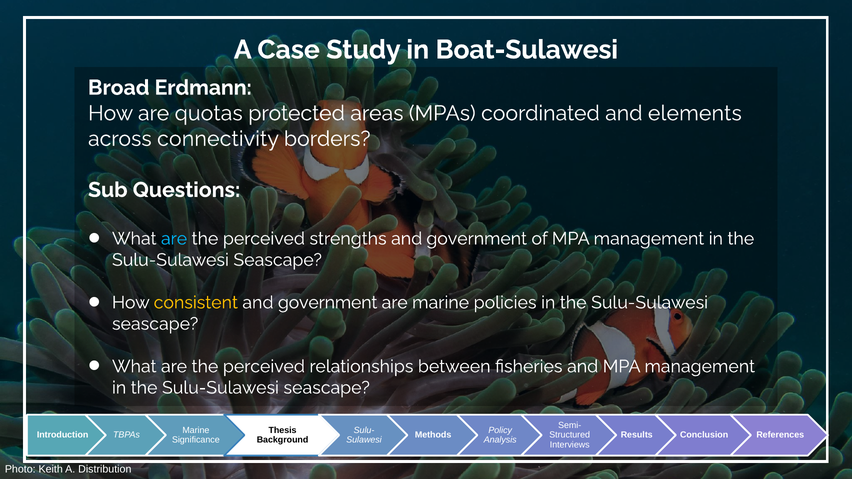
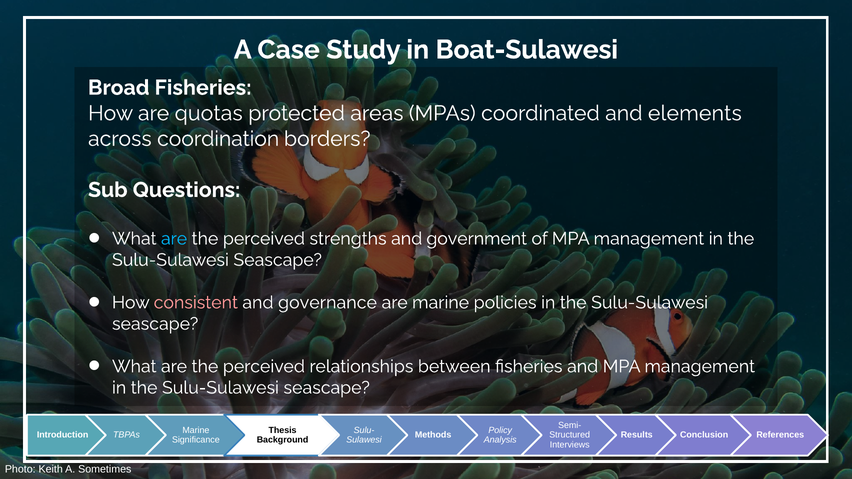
Broad Erdmann: Erdmann -> Fisheries
connectivity: connectivity -> coordination
consistent colour: yellow -> pink
government at (328, 303): government -> governance
Distribution: Distribution -> Sometimes
